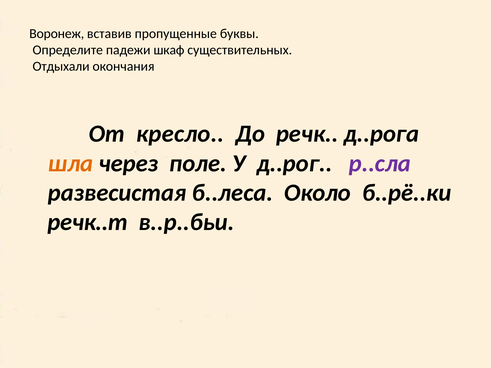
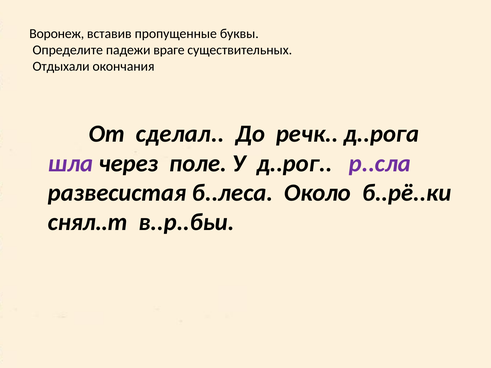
шкаф: шкаф -> враге
кресло: кресло -> сделал
шла colour: orange -> purple
речк..т: речк..т -> снял..т
